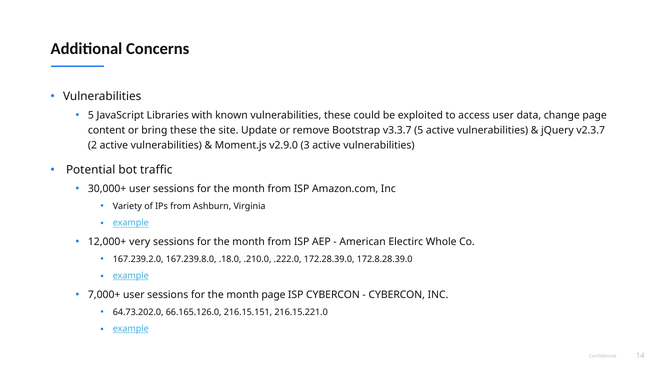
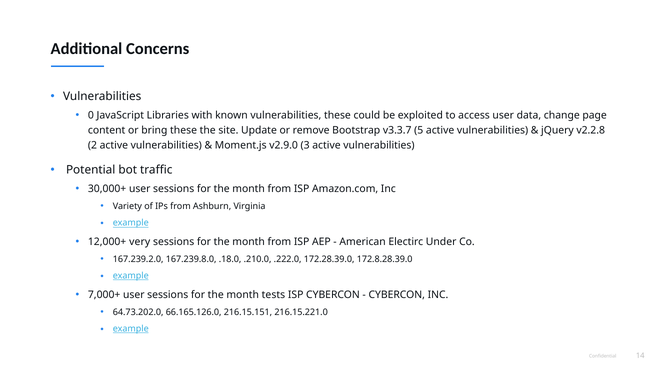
5 at (91, 115): 5 -> 0
v2.3.7: v2.3.7 -> v2.2.8
Whole: Whole -> Under
month page: page -> tests
